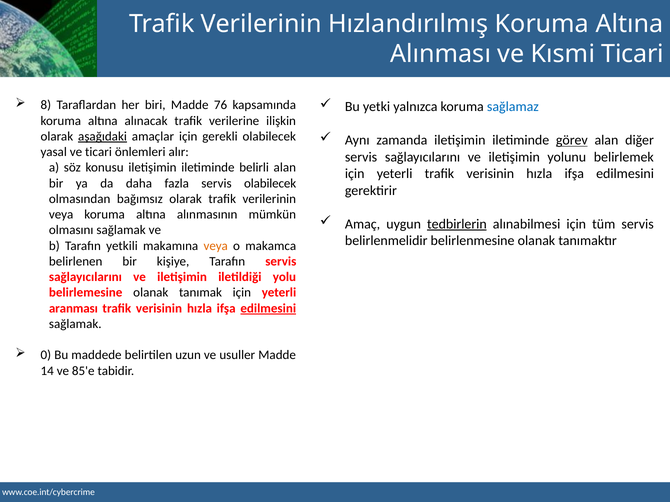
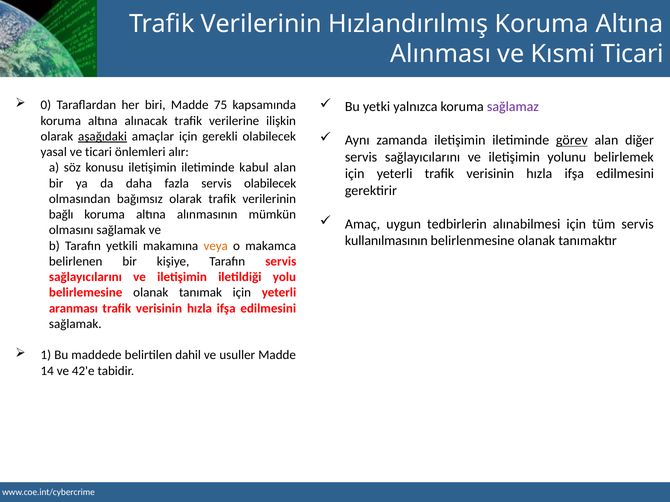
8: 8 -> 0
76: 76 -> 75
sağlamaz colour: blue -> purple
belirli: belirli -> kabul
veya at (61, 215): veya -> bağlı
tedbirlerin underline: present -> none
belirlenmelidir: belirlenmelidir -> kullanılmasının
edilmesini at (268, 309) underline: present -> none
0: 0 -> 1
uzun: uzun -> dahil
85'e: 85'e -> 42'e
